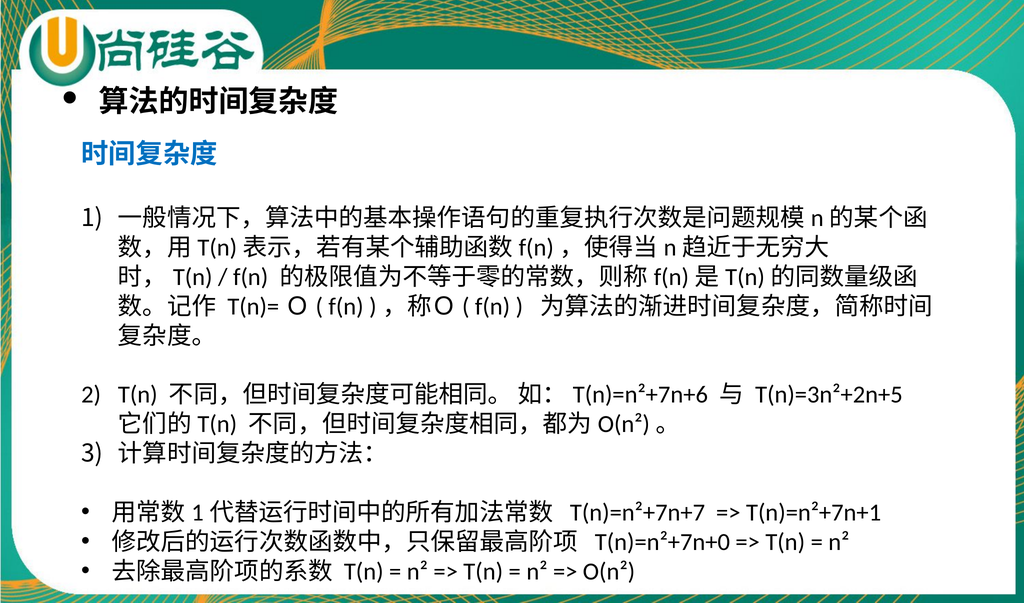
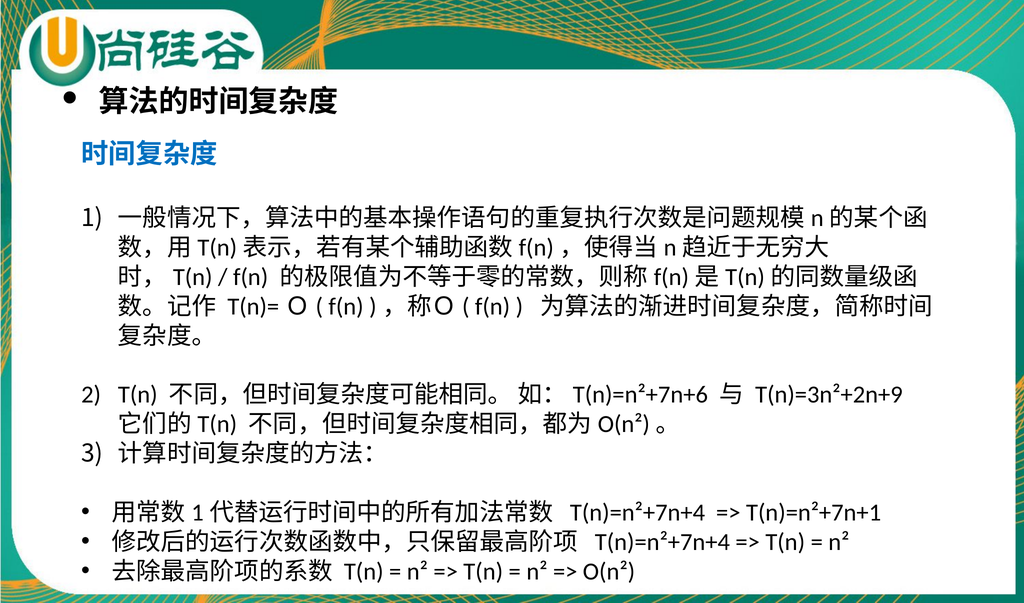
T(n)=3n²+2n+5: T(n)=3n²+2n+5 -> T(n)=3n²+2n+9
T(n)=n²+7n+7 at (638, 512): T(n)=n²+7n+7 -> T(n)=n²+7n+4
T(n)=n²+7n+0 at (662, 542): T(n)=n²+7n+0 -> T(n)=n²+7n+4
